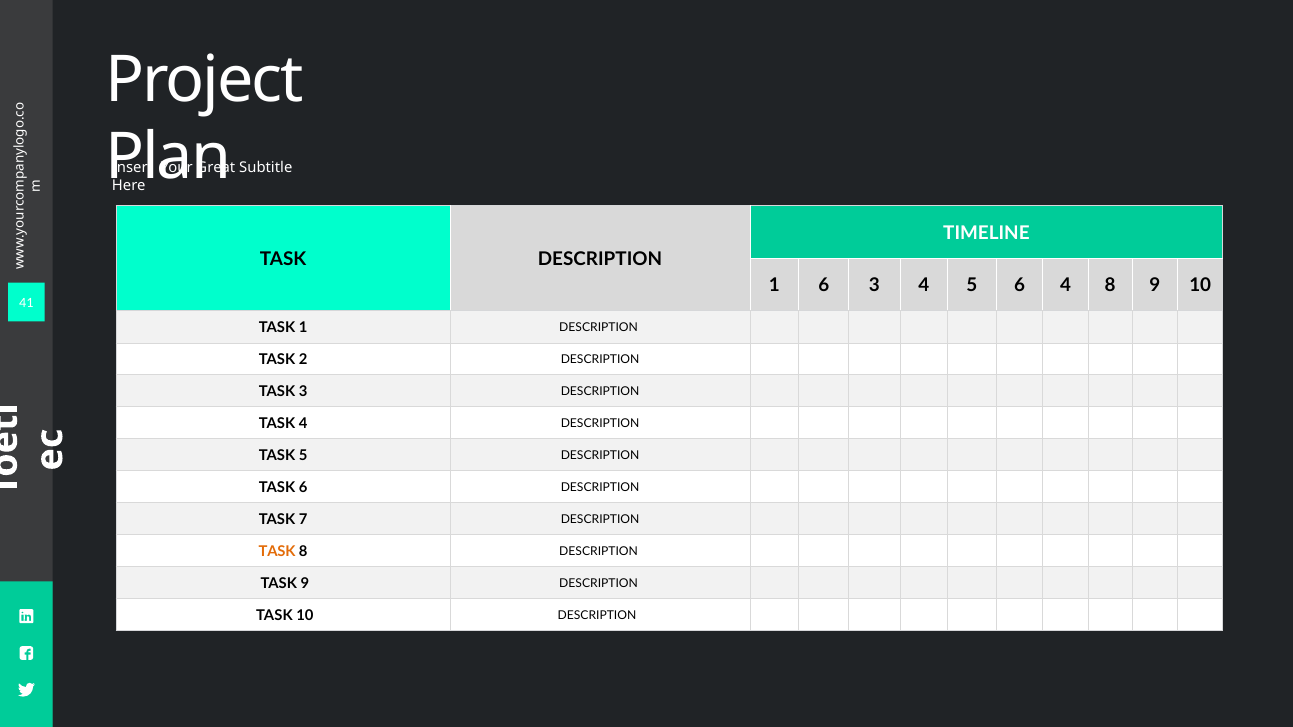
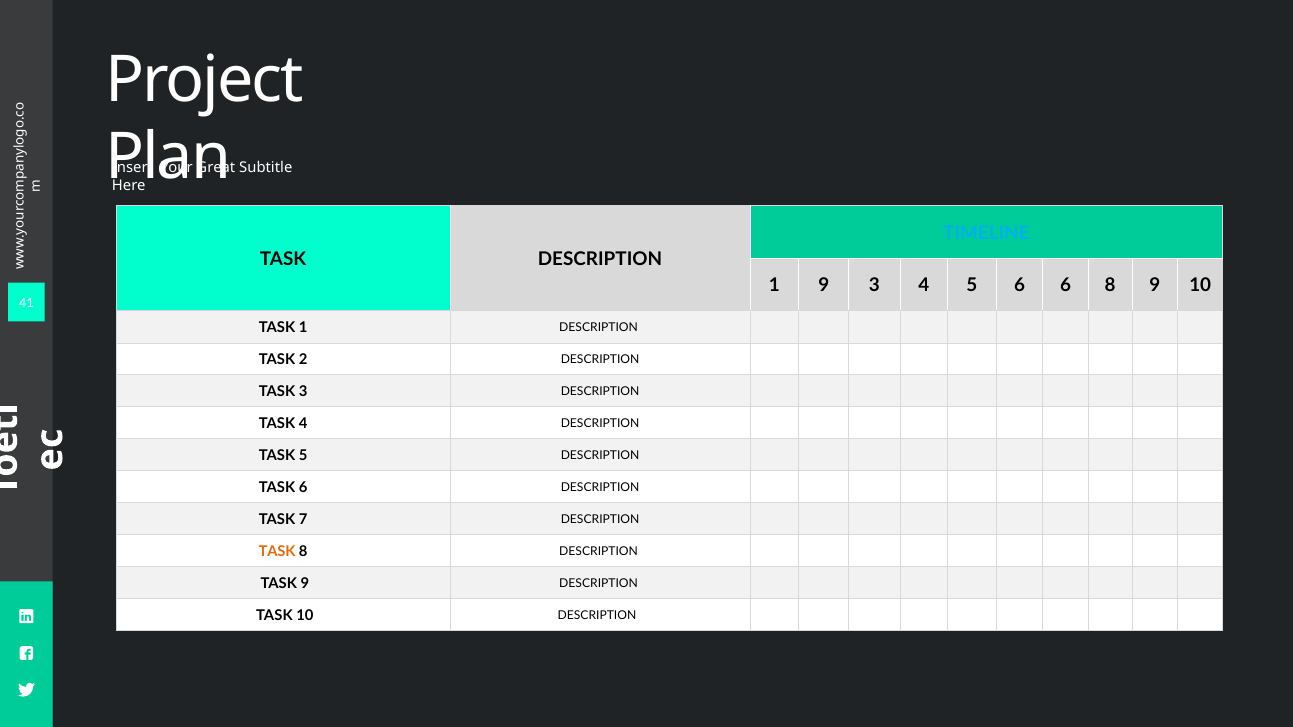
TIMELINE colour: white -> light blue
1 6: 6 -> 9
6 4: 4 -> 6
